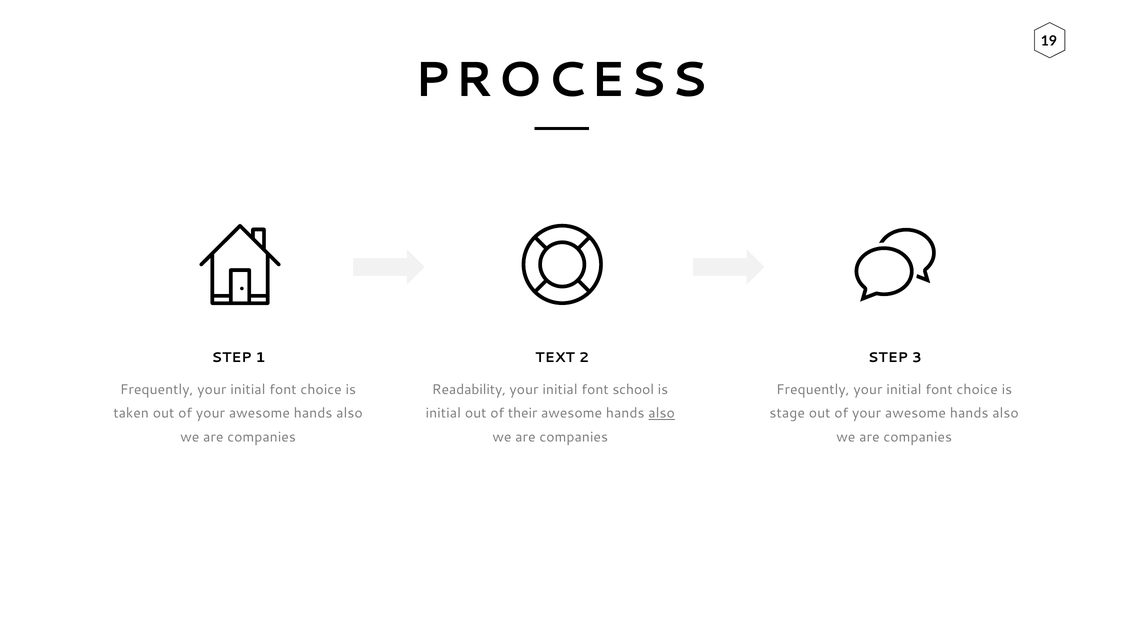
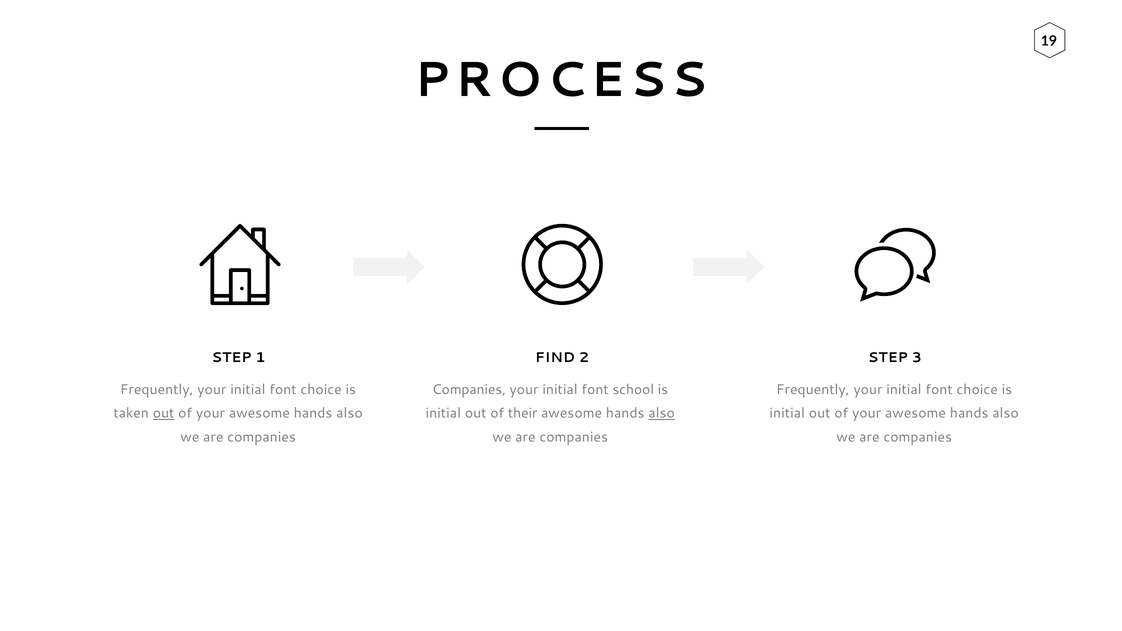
TEXT: TEXT -> FIND
Readability at (469, 390): Readability -> Companies
out at (164, 413) underline: none -> present
stage at (787, 413): stage -> initial
